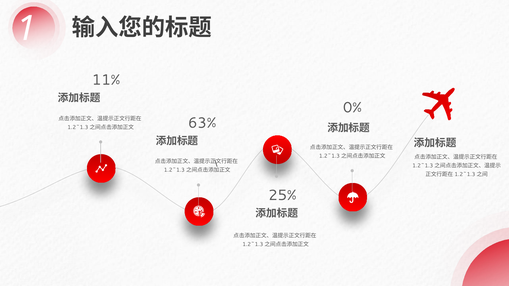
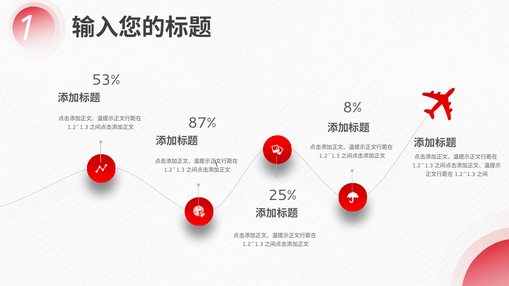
11%: 11% -> 53%
0%: 0% -> 8%
63%: 63% -> 87%
